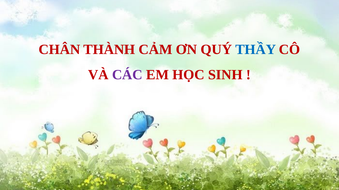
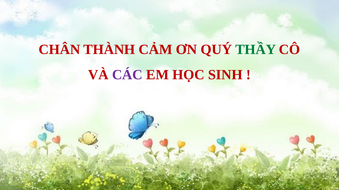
THẦY colour: blue -> green
